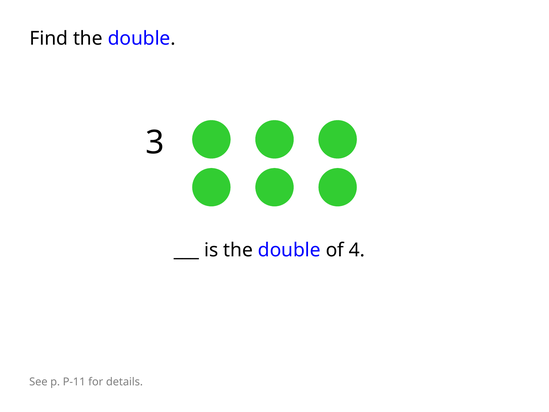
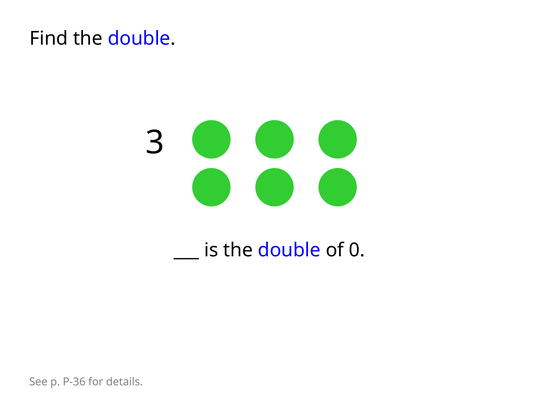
4: 4 -> 0
P-11: P-11 -> P-36
